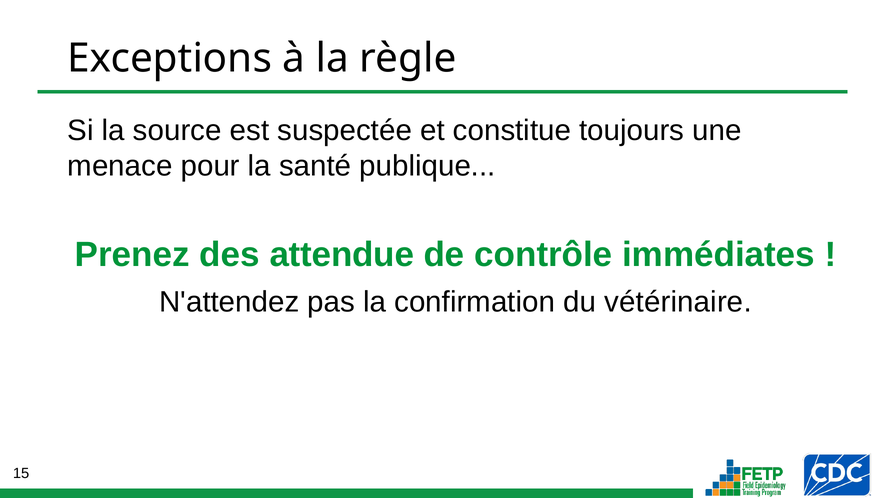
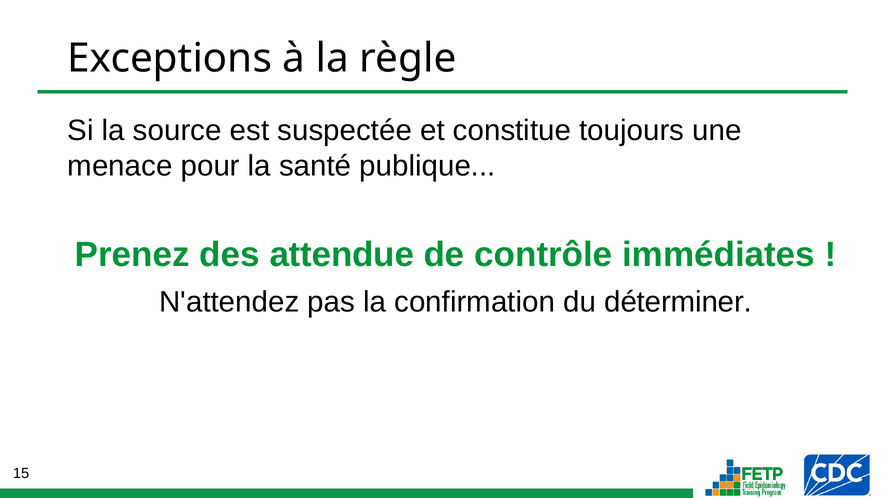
vétérinaire: vétérinaire -> déterminer
